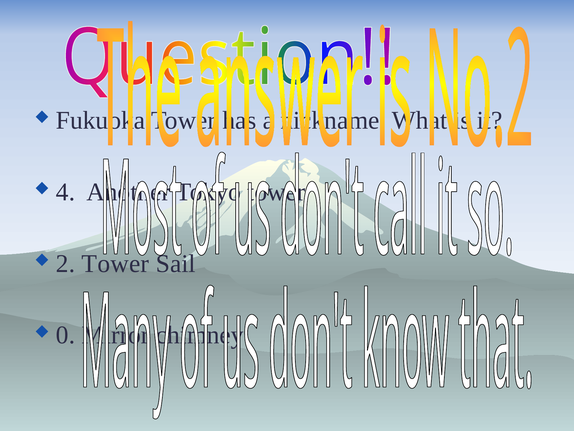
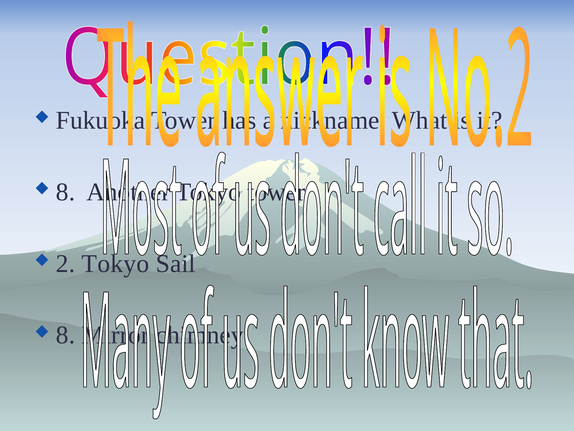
4 at (66, 192): 4 -> 8
2 Tower: Tower -> Tokyo
0 at (66, 335): 0 -> 8
